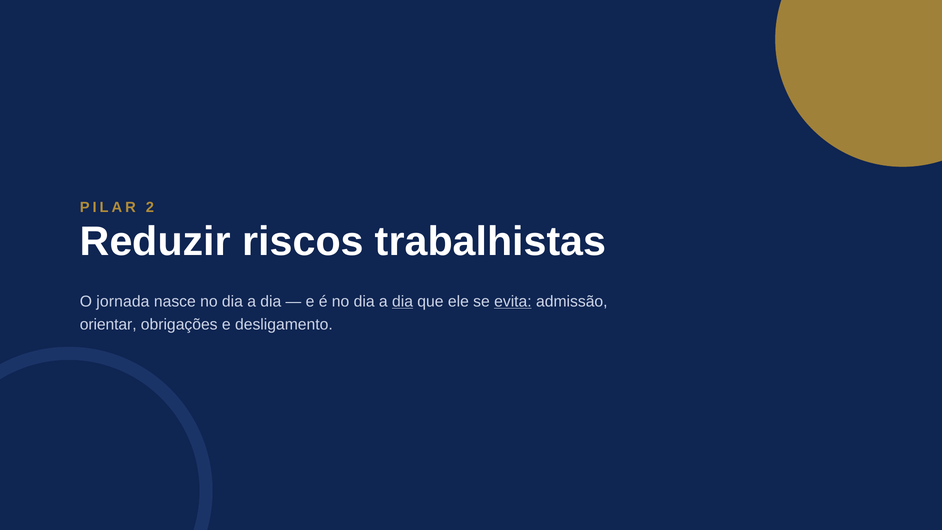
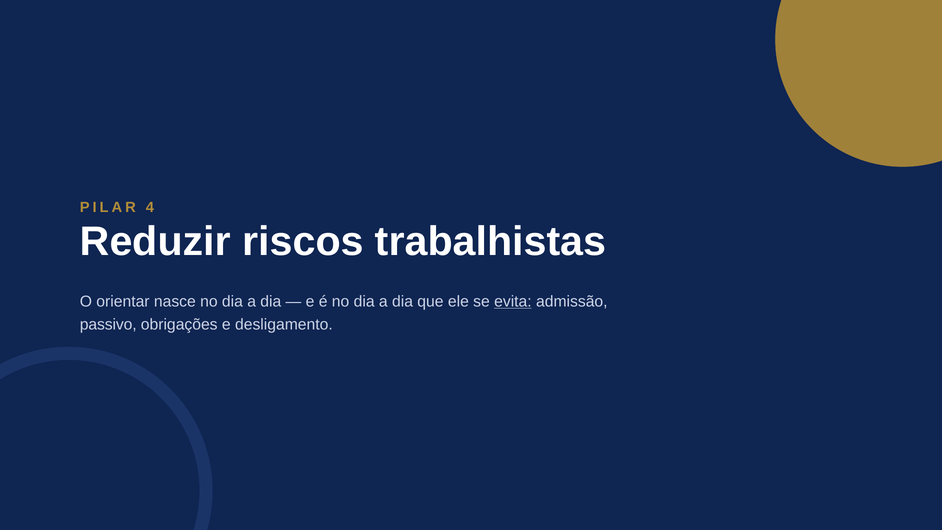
2: 2 -> 4
jornada: jornada -> orientar
dia at (403, 301) underline: present -> none
orientar: orientar -> passivo
